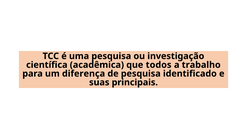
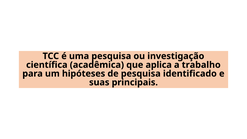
todos: todos -> aplica
diferença: diferença -> hipóteses
